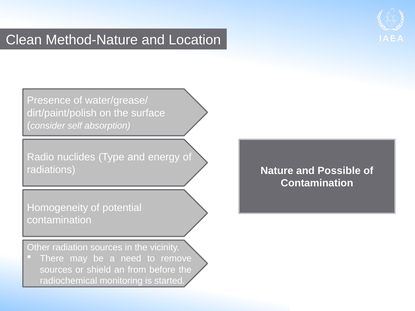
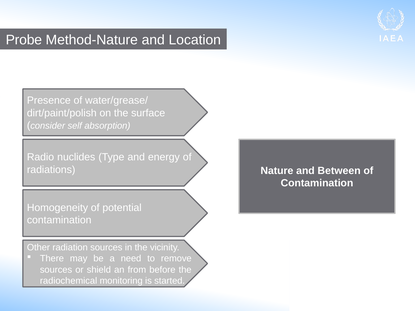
Clean: Clean -> Probe
Possible: Possible -> Between
